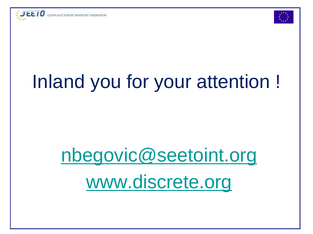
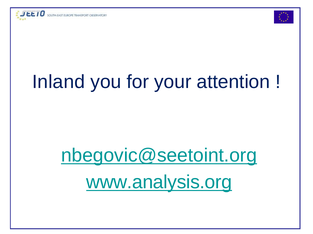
www.discrete.org: www.discrete.org -> www.analysis.org
